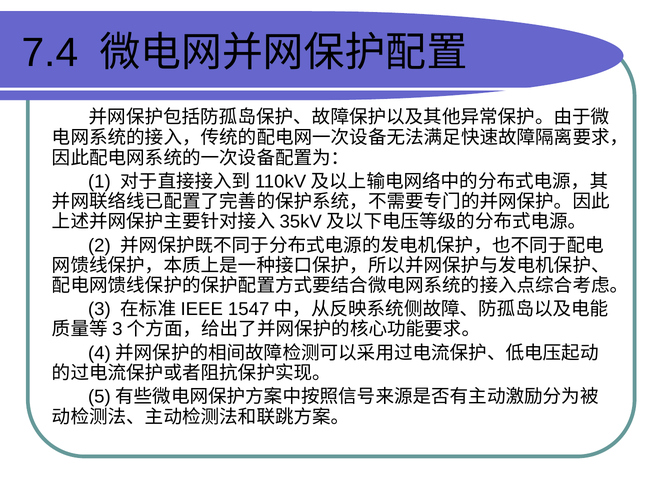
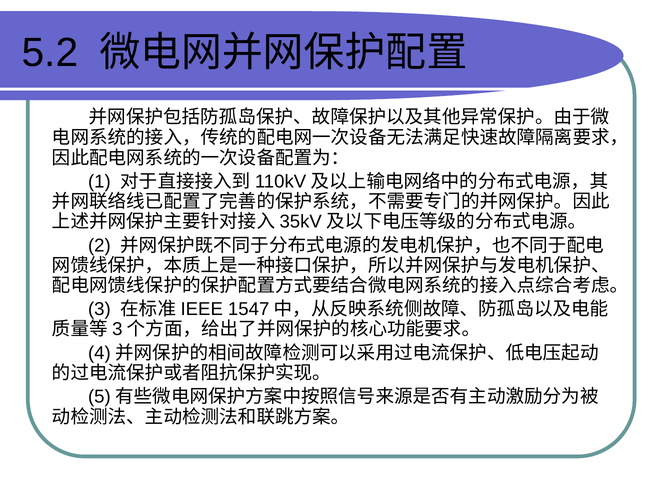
7.4: 7.4 -> 5.2
